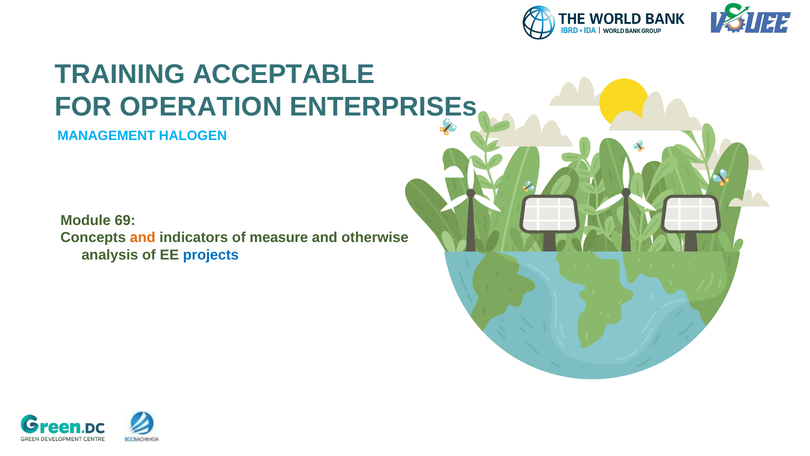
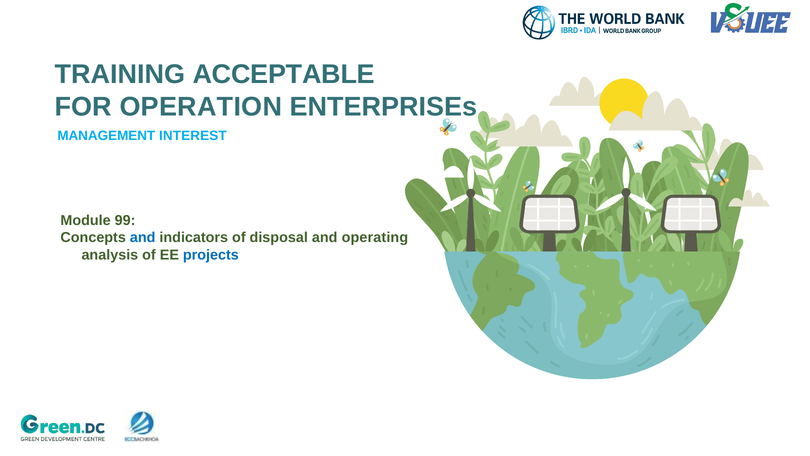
HALOGEN: HALOGEN -> INTEREST
69: 69 -> 99
and at (143, 237) colour: orange -> blue
measure: measure -> disposal
otherwise: otherwise -> operating
